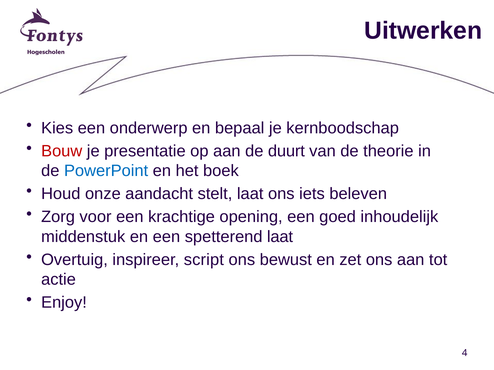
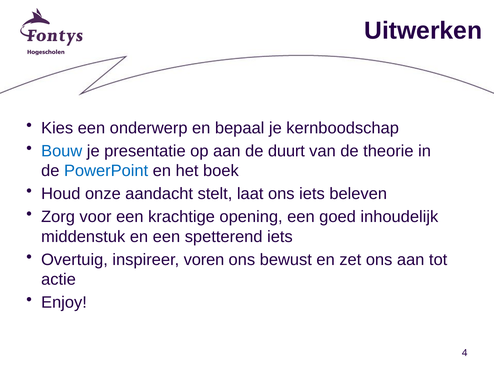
Bouw colour: red -> blue
spetterend laat: laat -> iets
script: script -> voren
